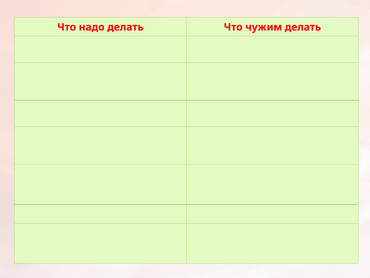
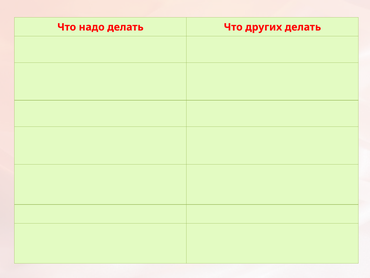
чужим: чужим -> других
